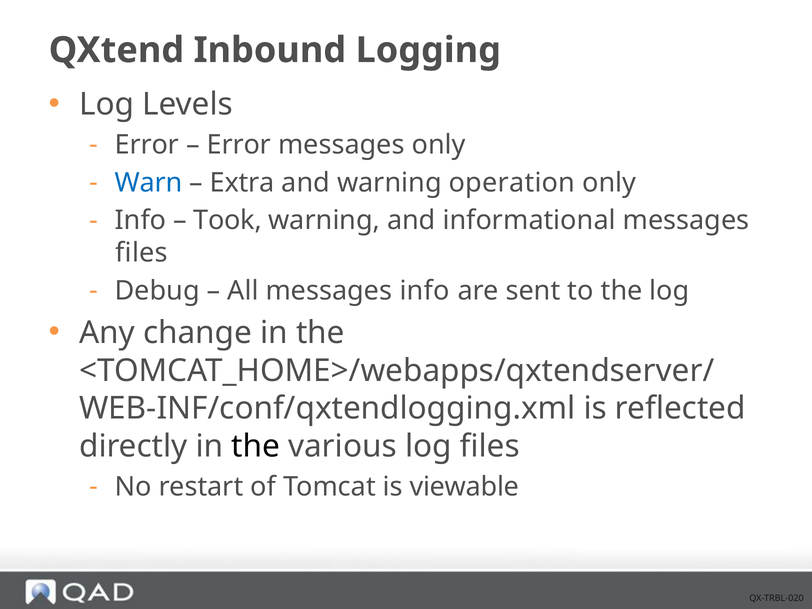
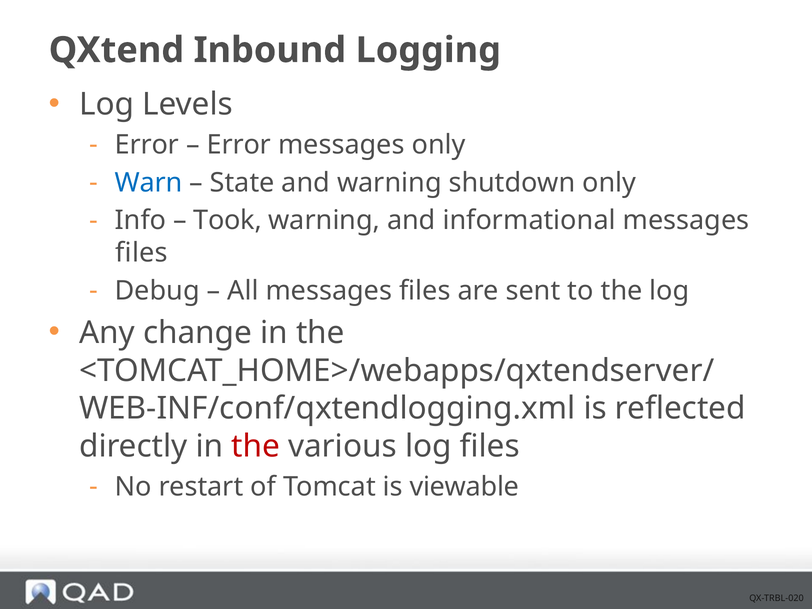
Extra: Extra -> State
operation: operation -> shutdown
All messages info: info -> files
the at (256, 446) colour: black -> red
